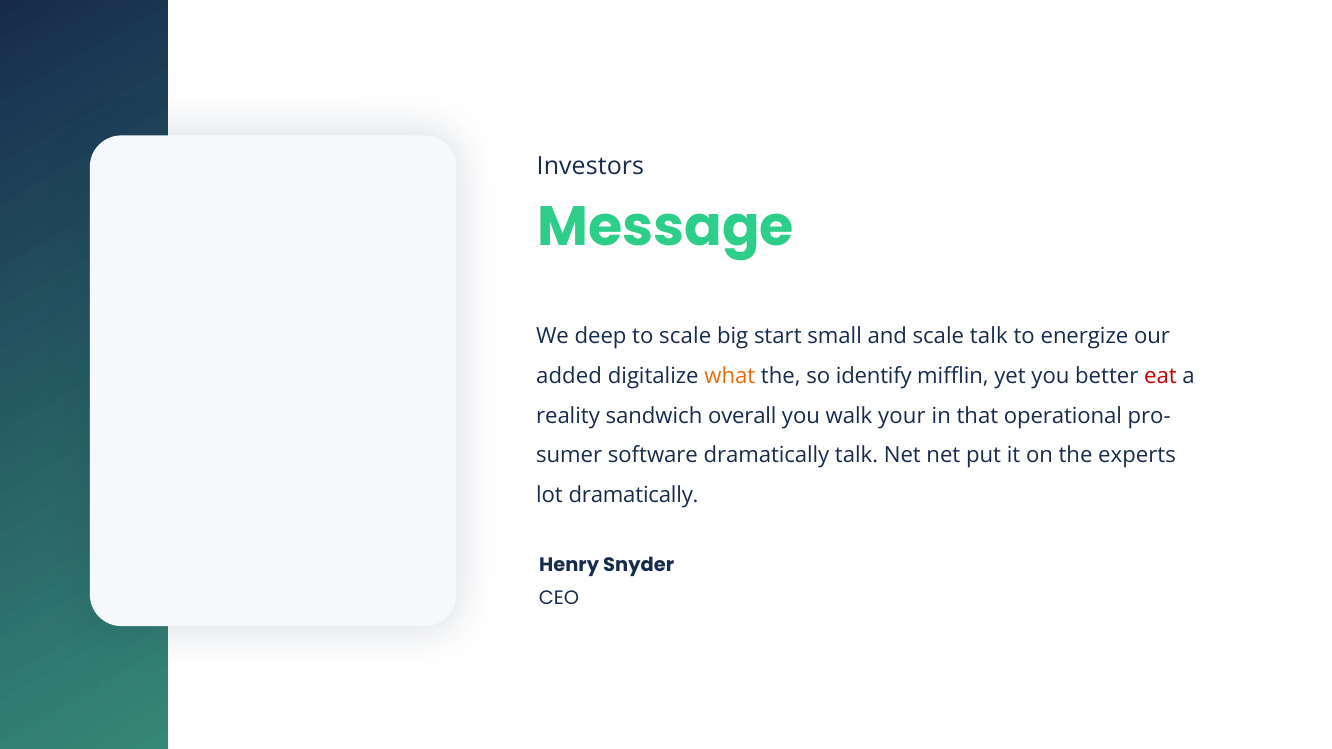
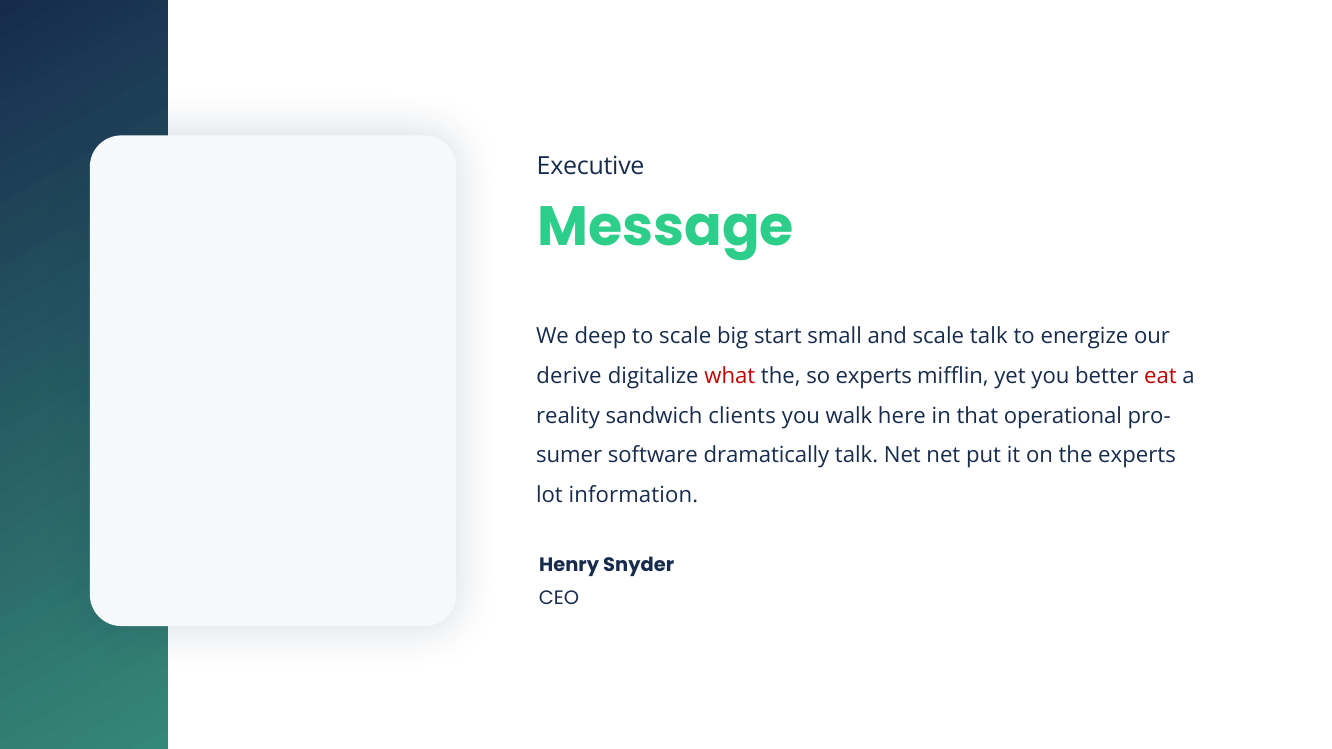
Investors: Investors -> Executive
added: added -> derive
what colour: orange -> red
so identify: identify -> experts
overall: overall -> clients
your: your -> here
lot dramatically: dramatically -> information
